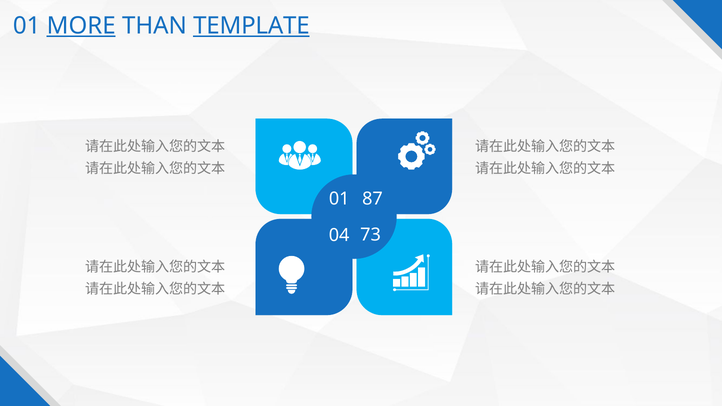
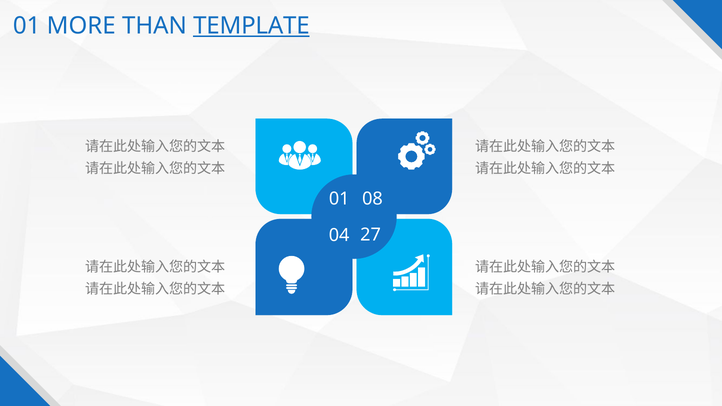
MORE underline: present -> none
87: 87 -> 08
73: 73 -> 27
